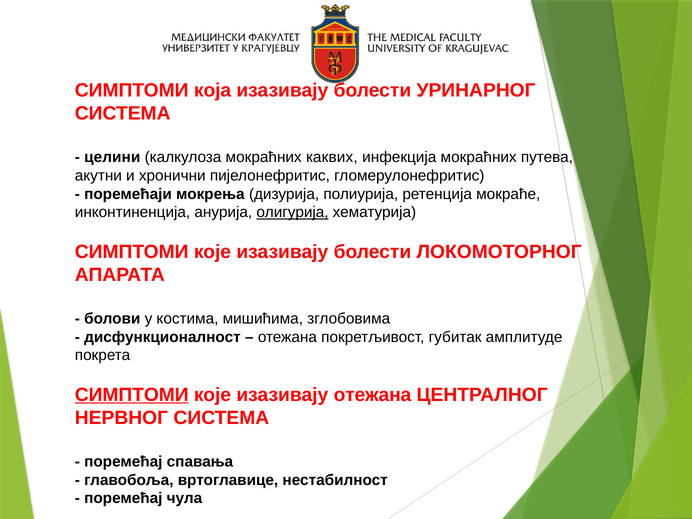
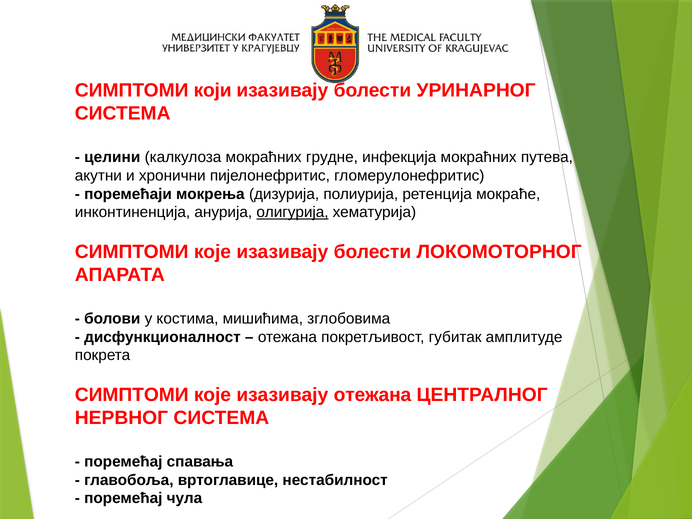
која: која -> који
каквих: каквих -> грудне
СИМПТОМИ at (132, 395) underline: present -> none
